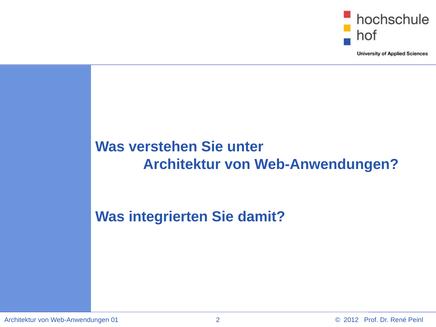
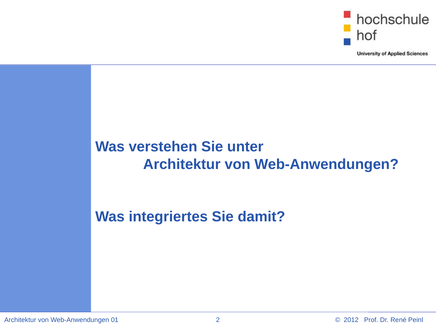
integrierten: integrierten -> integriertes
